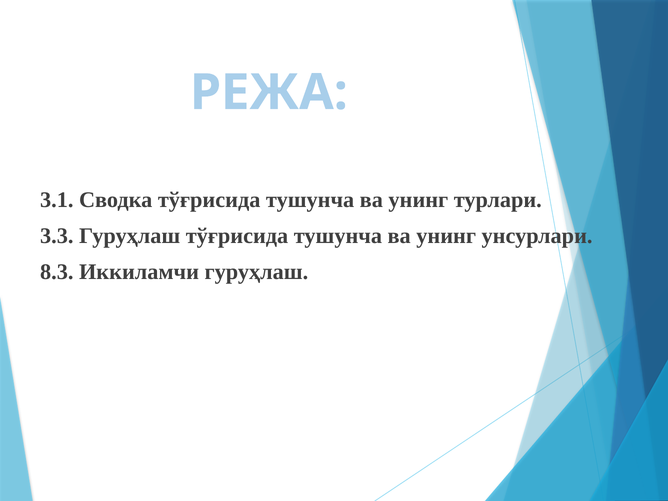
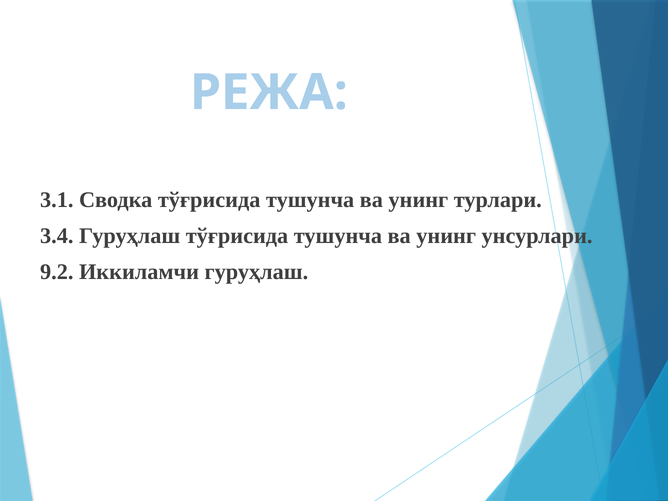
3.3: 3.3 -> 3.4
8.3: 8.3 -> 9.2
